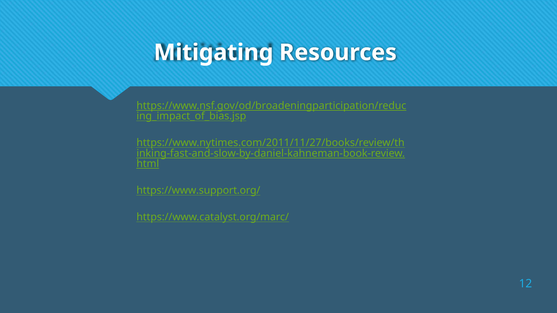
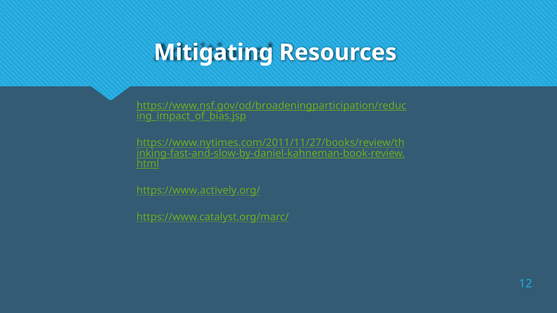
https://www.support.org/: https://www.support.org/ -> https://www.actively.org/
